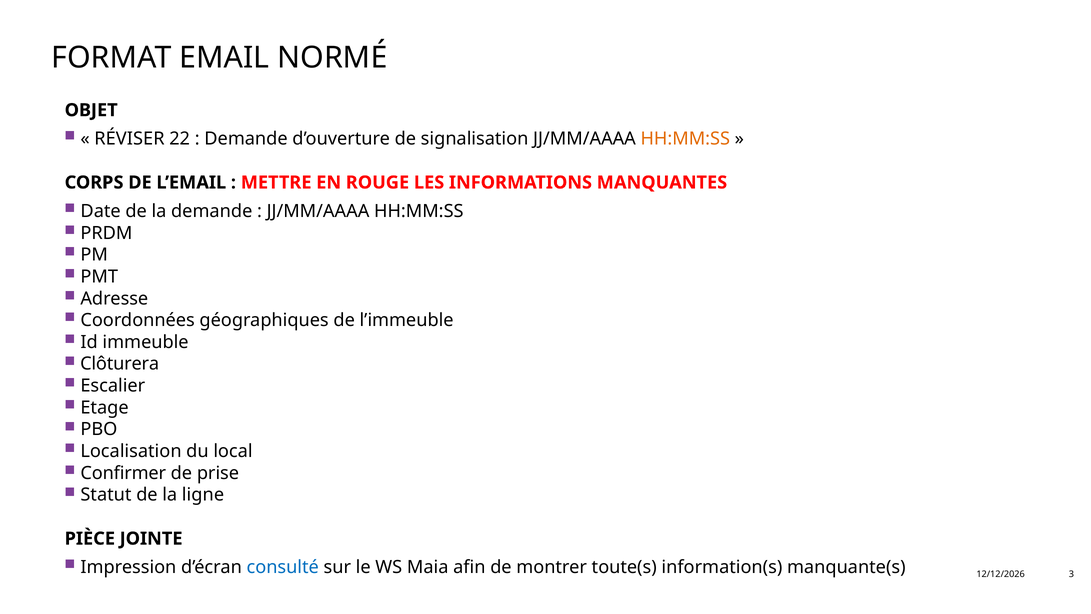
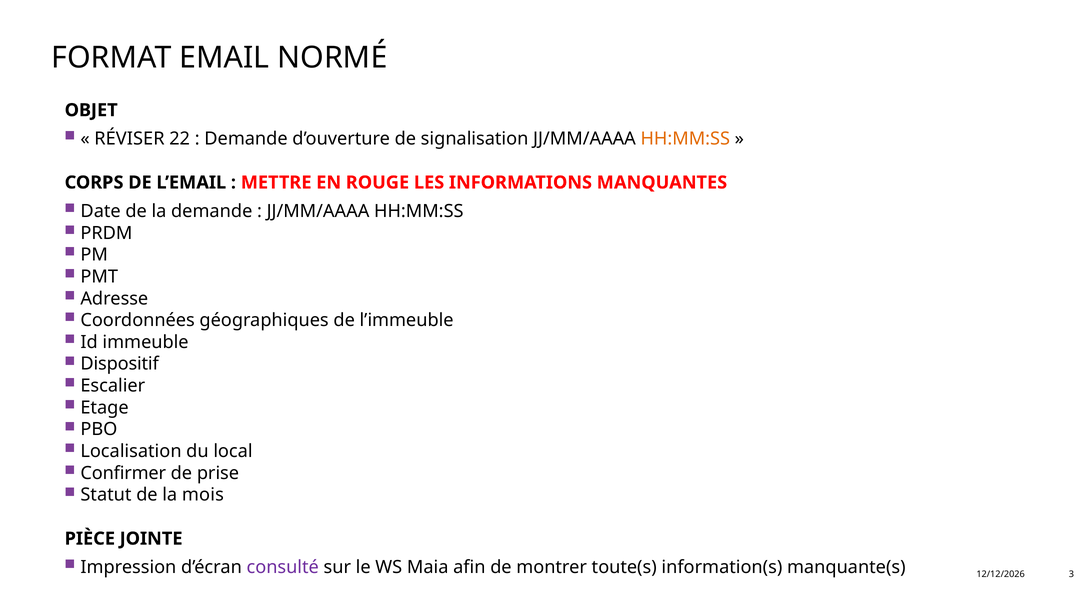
Clôturera: Clôturera -> Dispositif
ligne: ligne -> mois
consulté colour: blue -> purple
